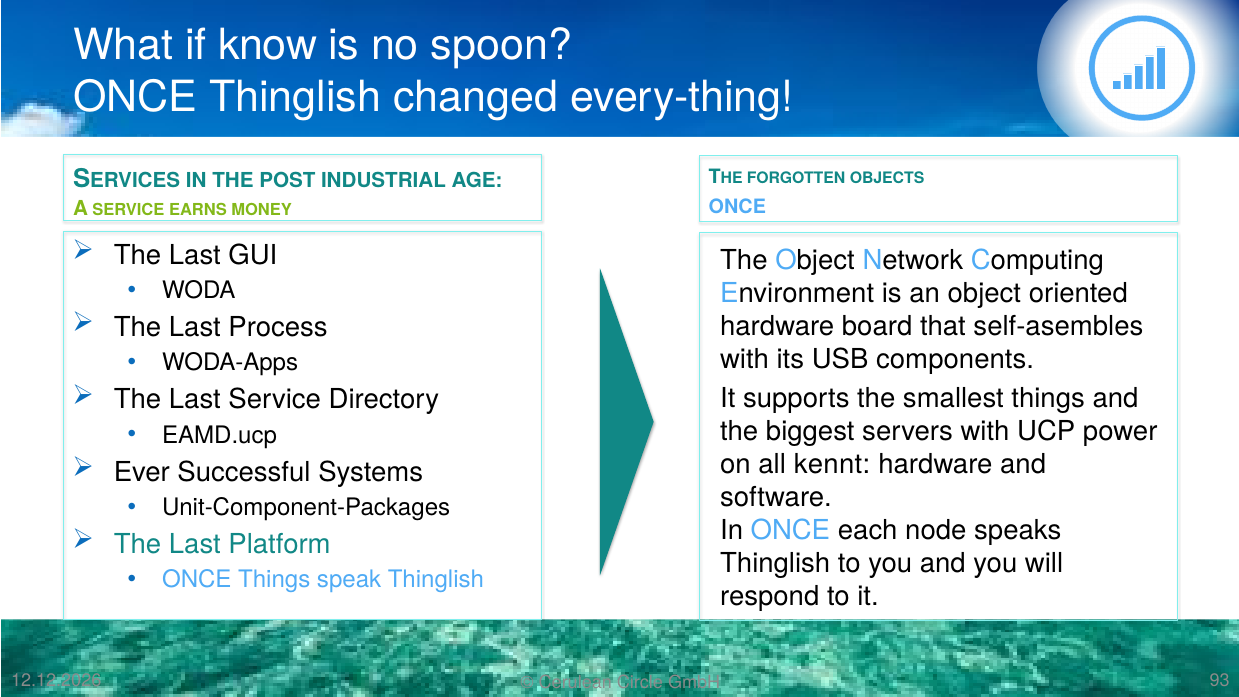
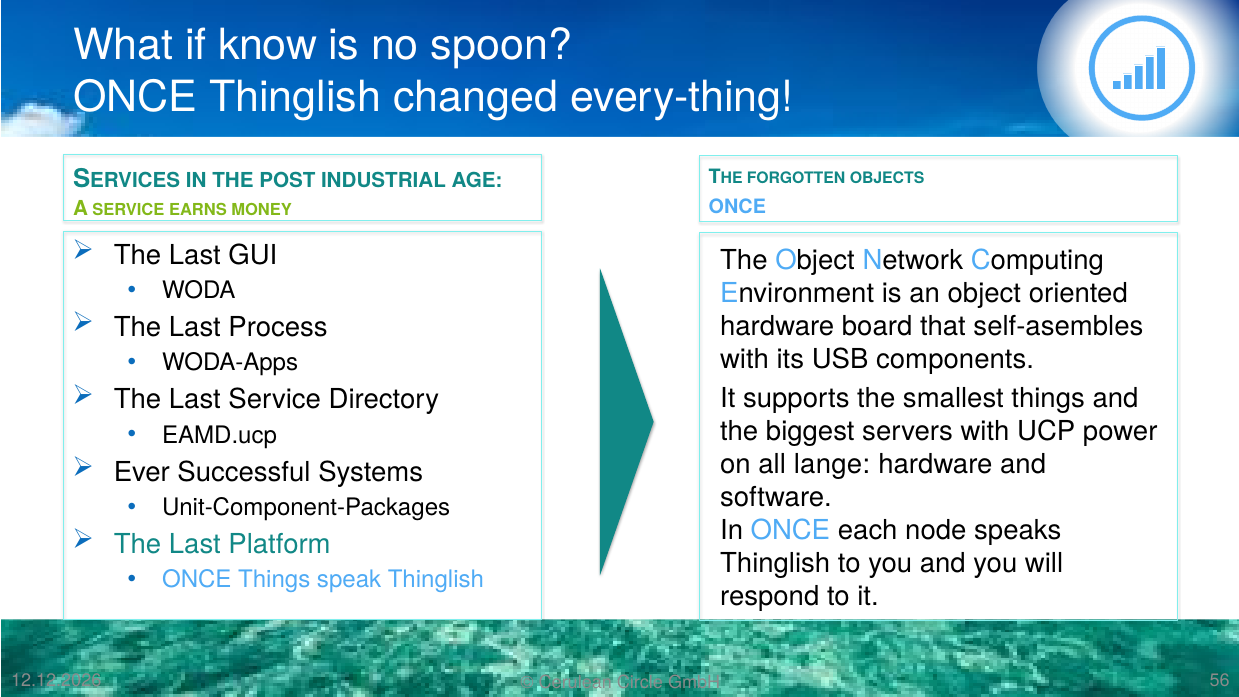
kennt: kennt -> lange
93: 93 -> 56
